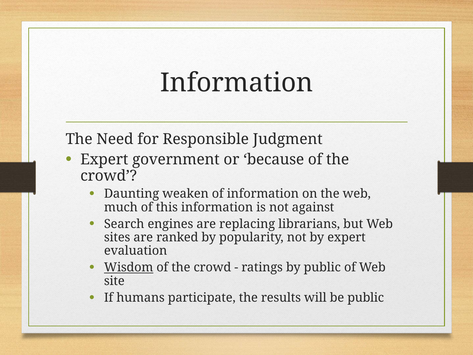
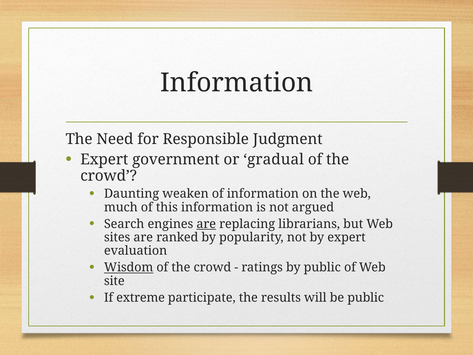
because: because -> gradual
against: against -> argued
are at (206, 224) underline: none -> present
humans: humans -> extreme
